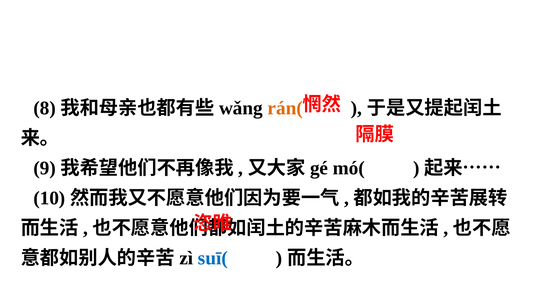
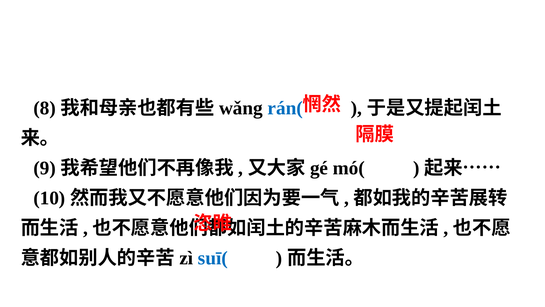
rán( colour: orange -> blue
